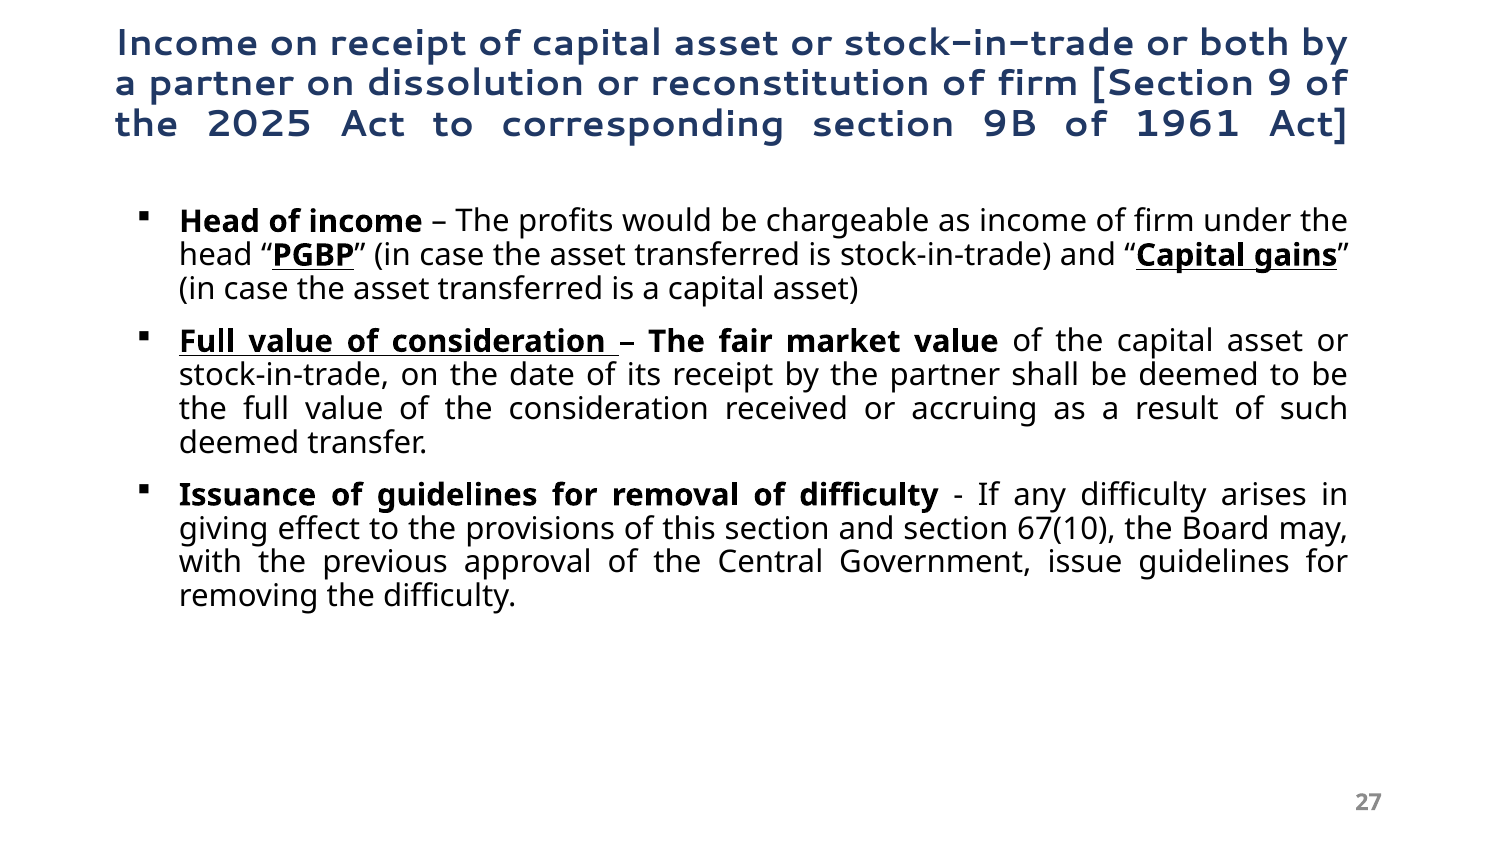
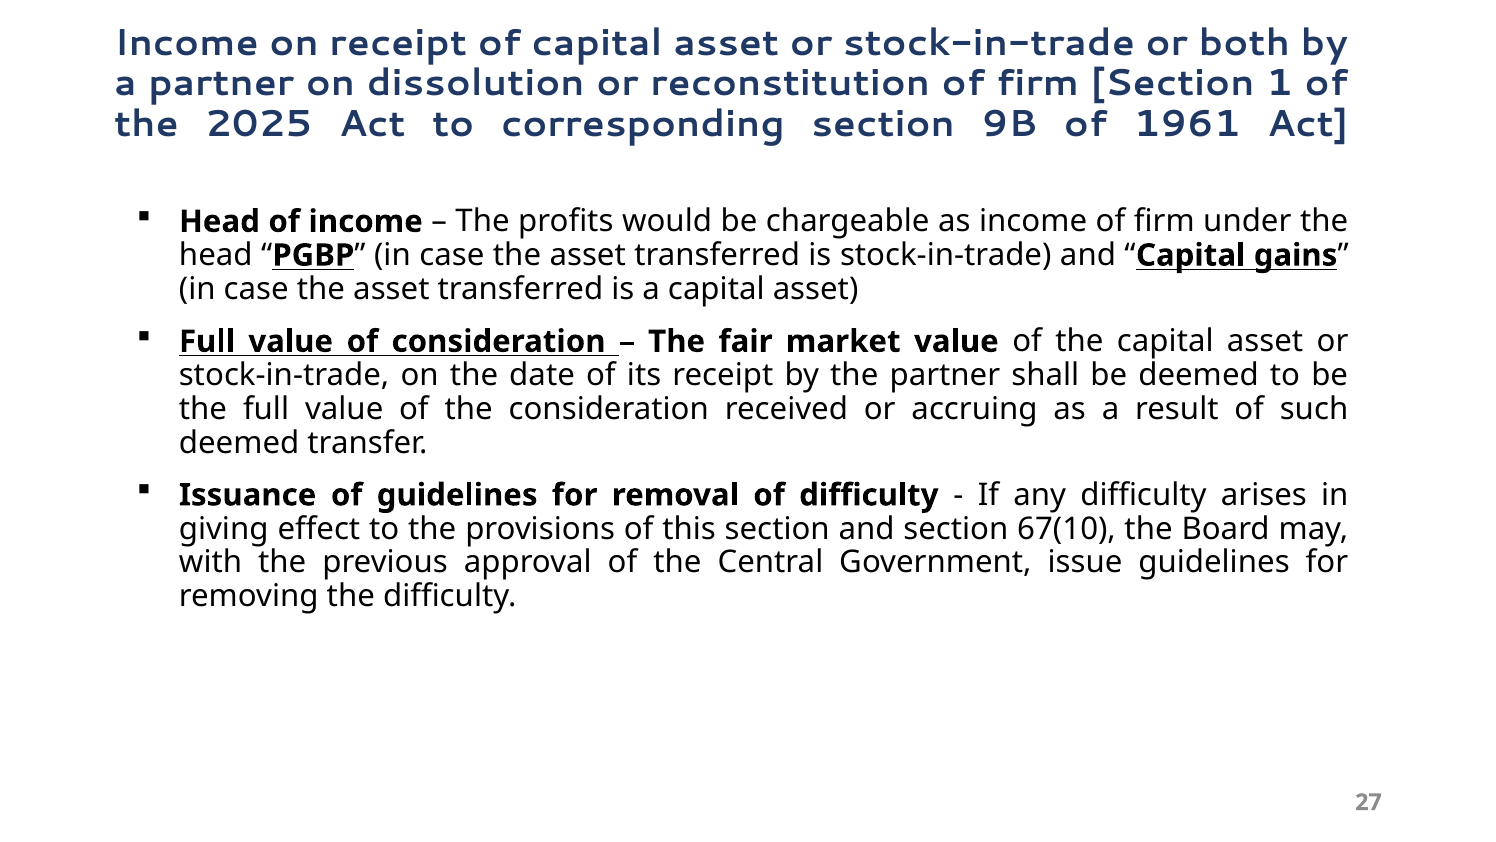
9: 9 -> 1
